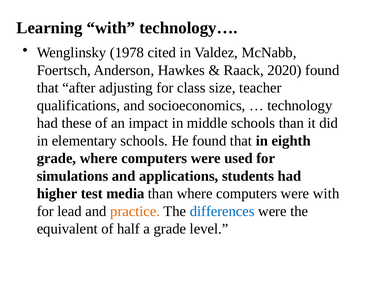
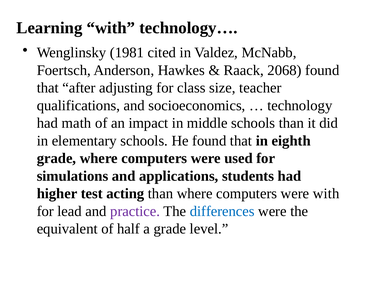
1978: 1978 -> 1981
2020: 2020 -> 2068
these: these -> math
media: media -> acting
practice colour: orange -> purple
